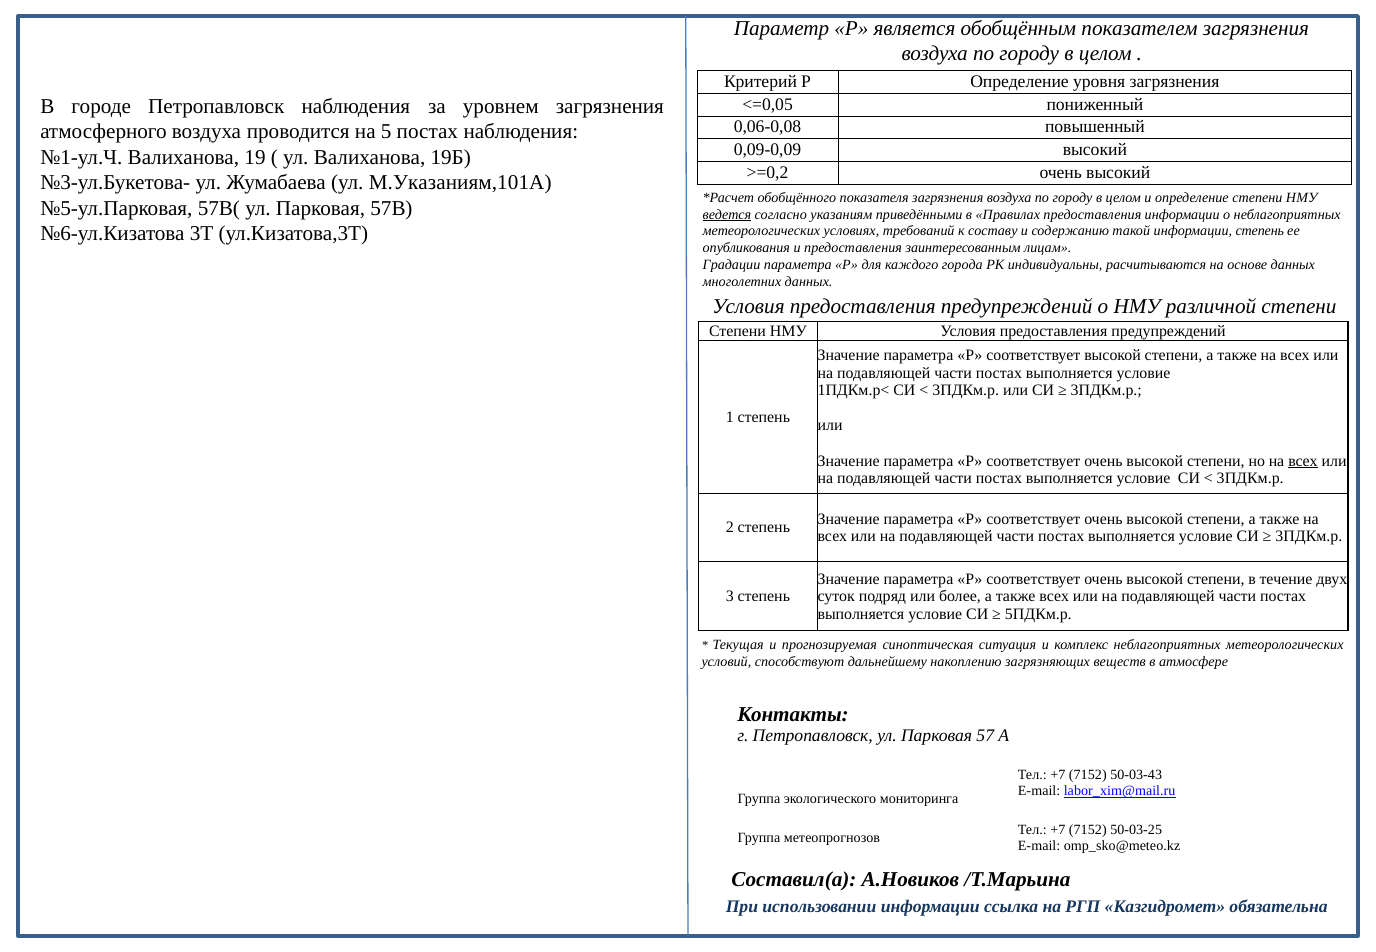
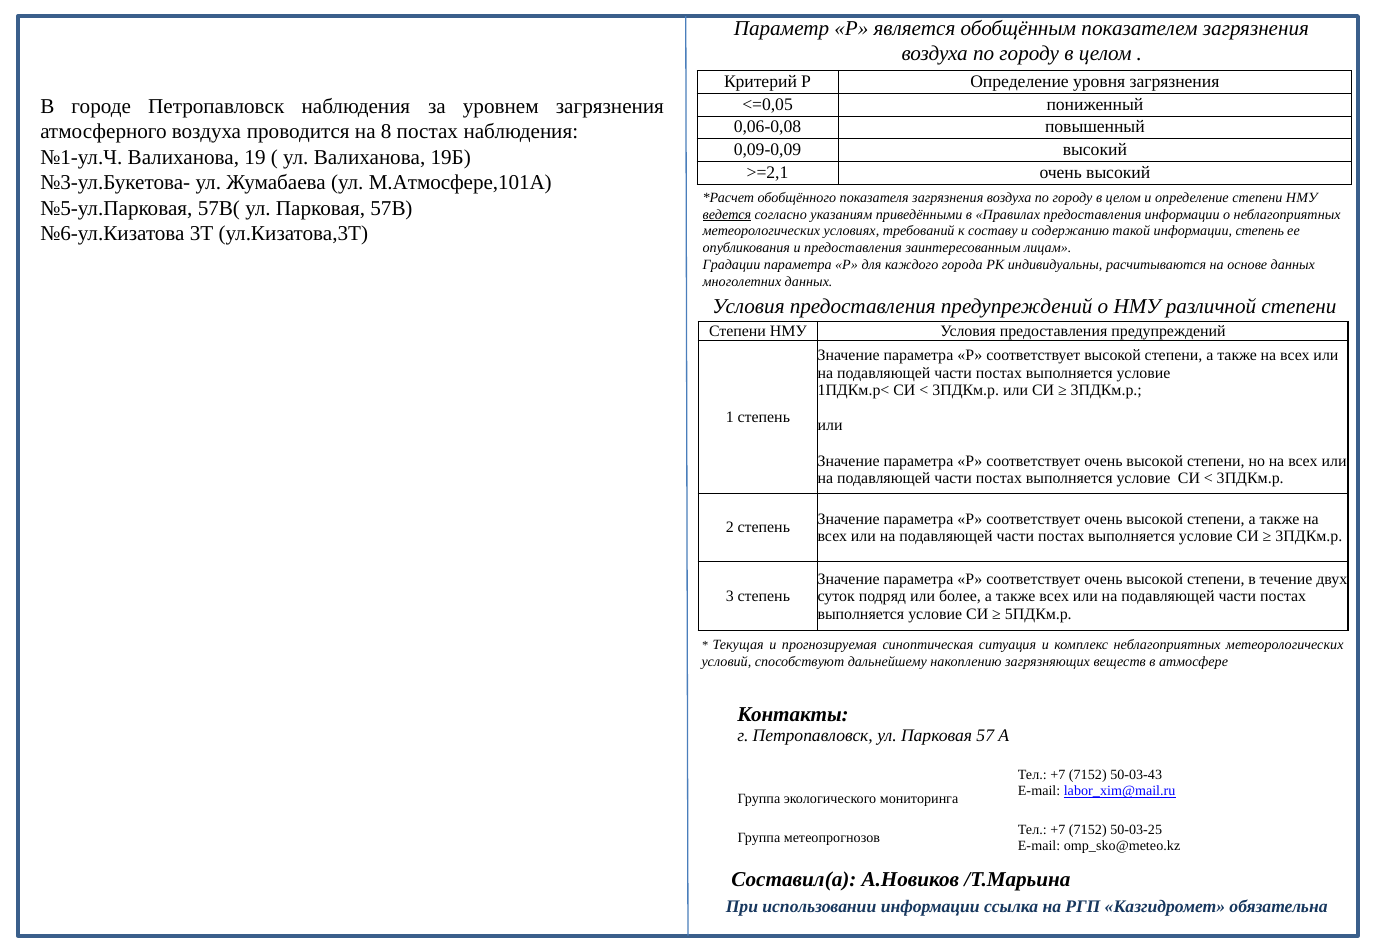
5: 5 -> 8
>=0,2: >=0,2 -> >=2,1
М.Указаниям,101А: М.Указаниям,101А -> М.Атмосфере,101А
всех at (1303, 461) underline: present -> none
